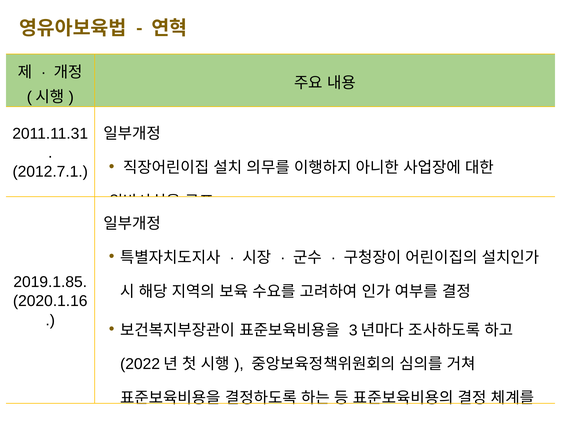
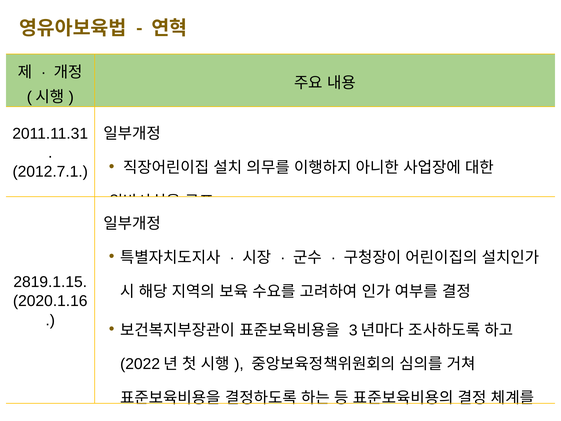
2019.1.85: 2019.1.85 -> 2819.1.15
